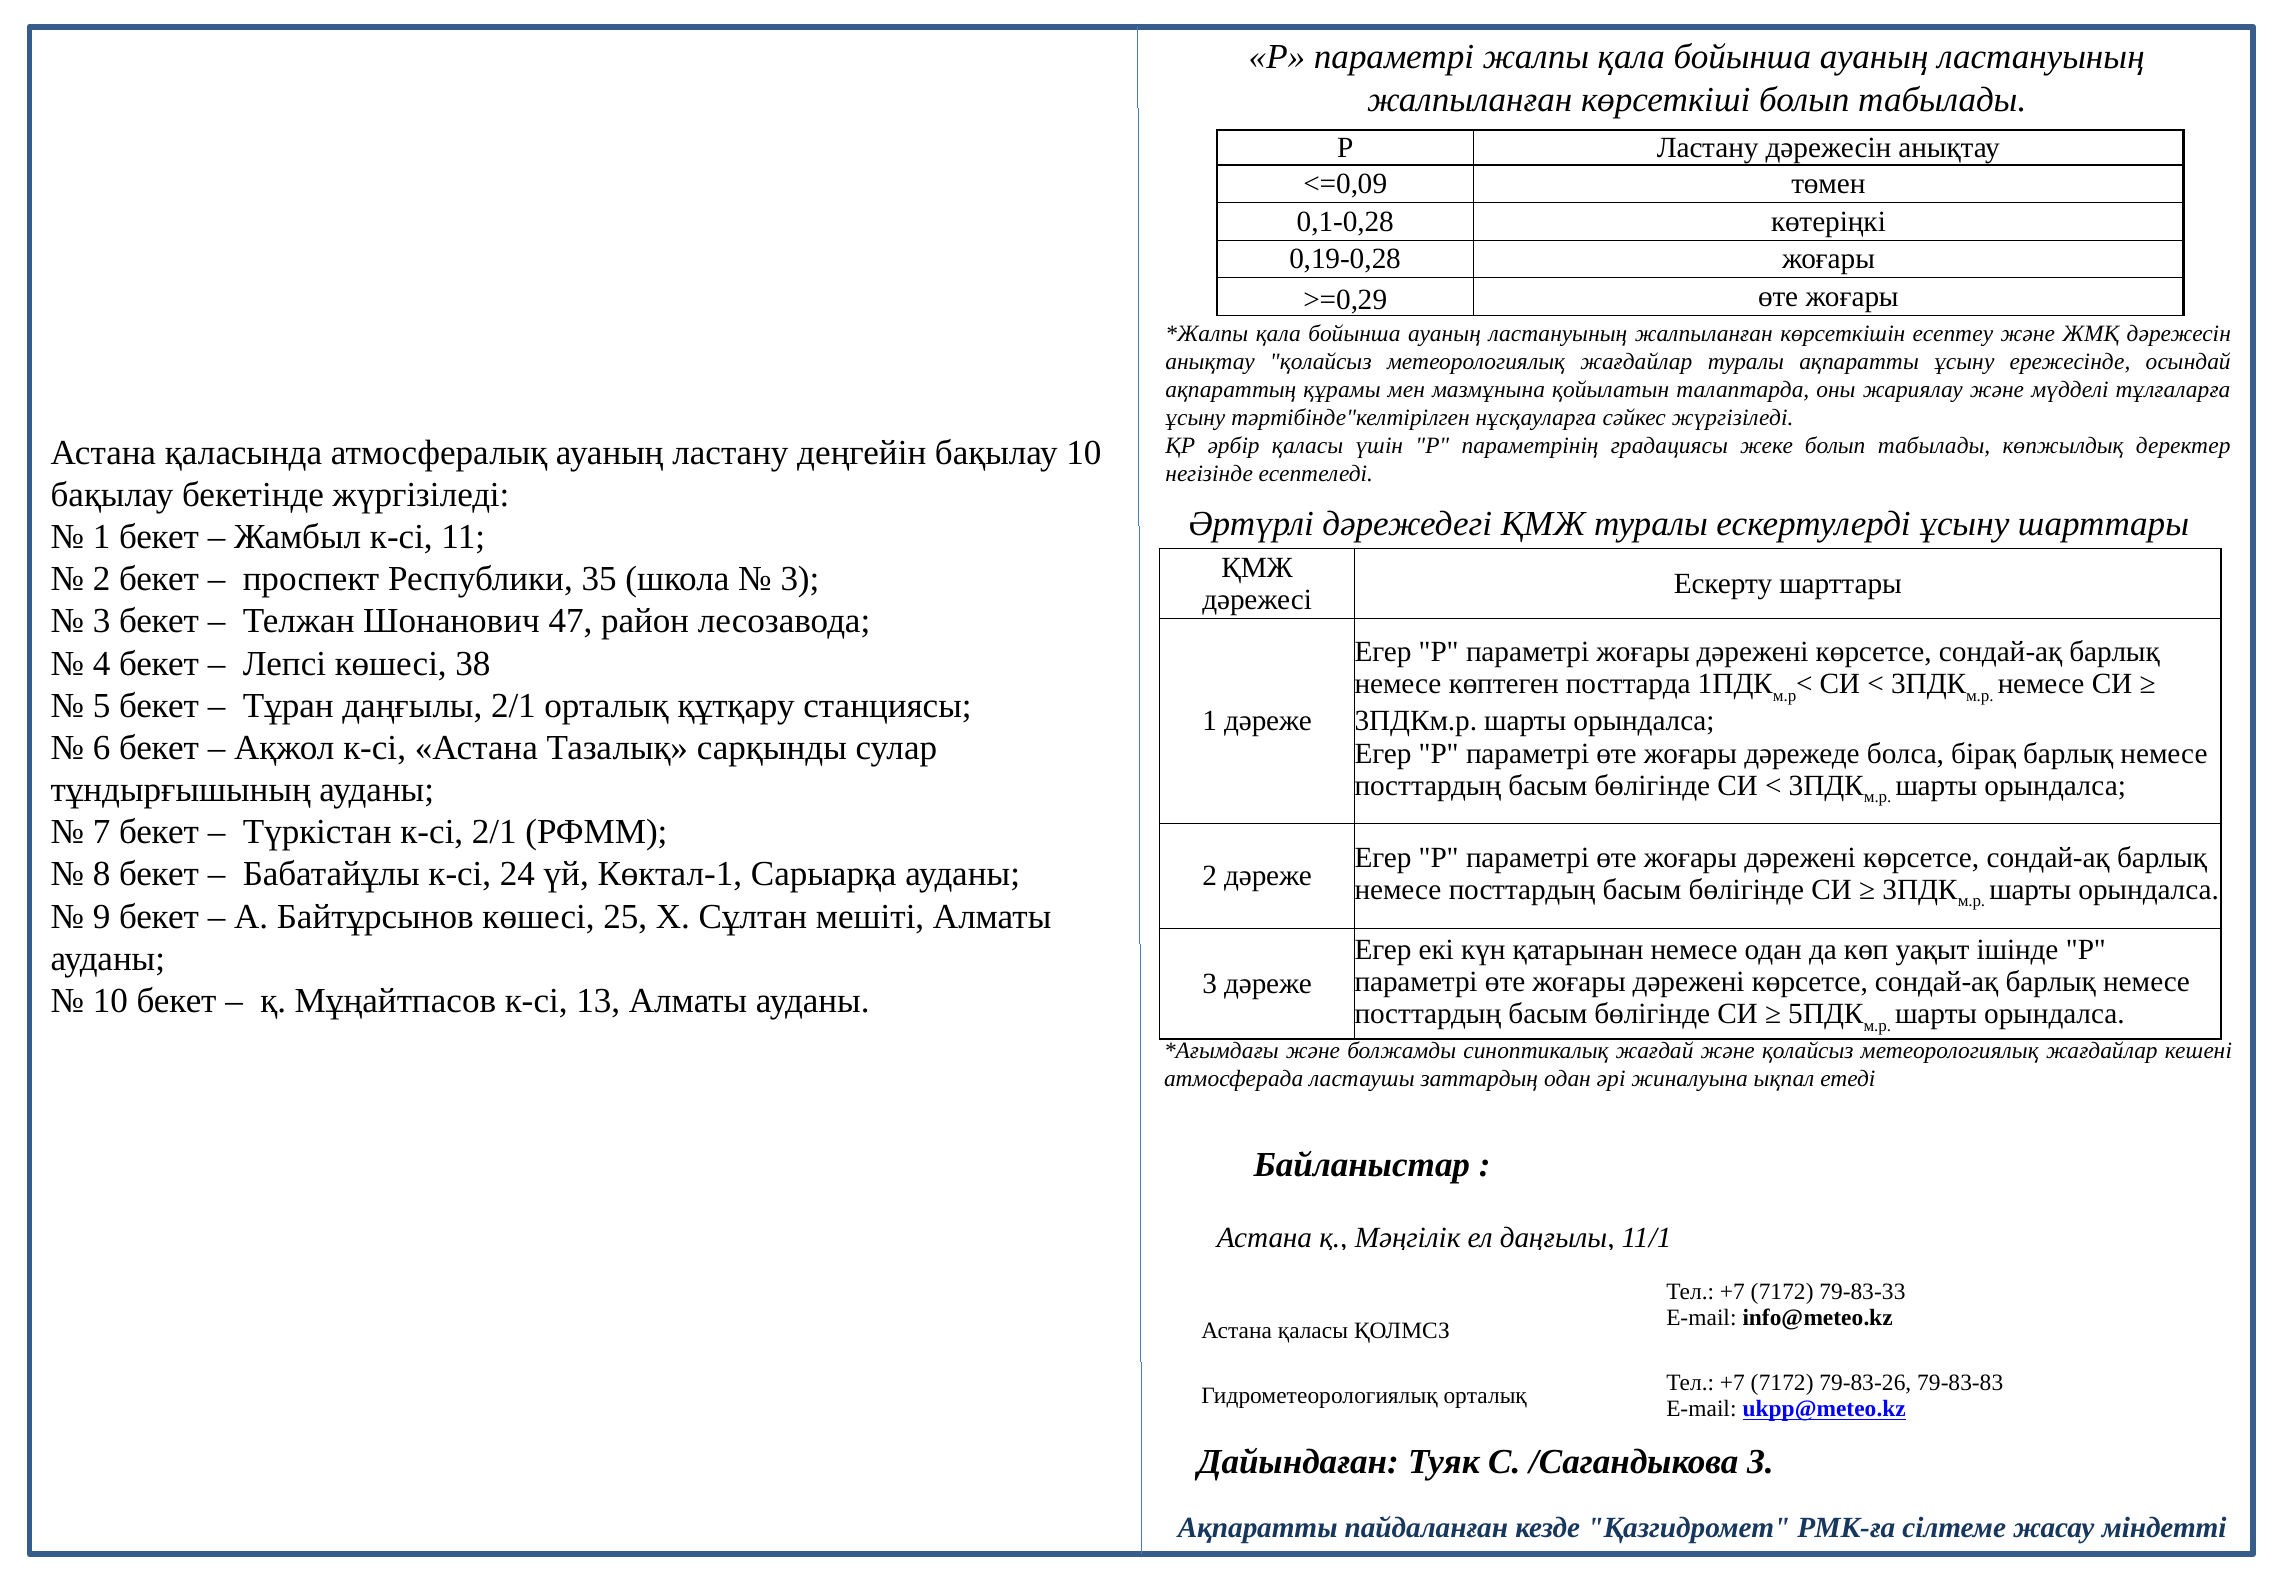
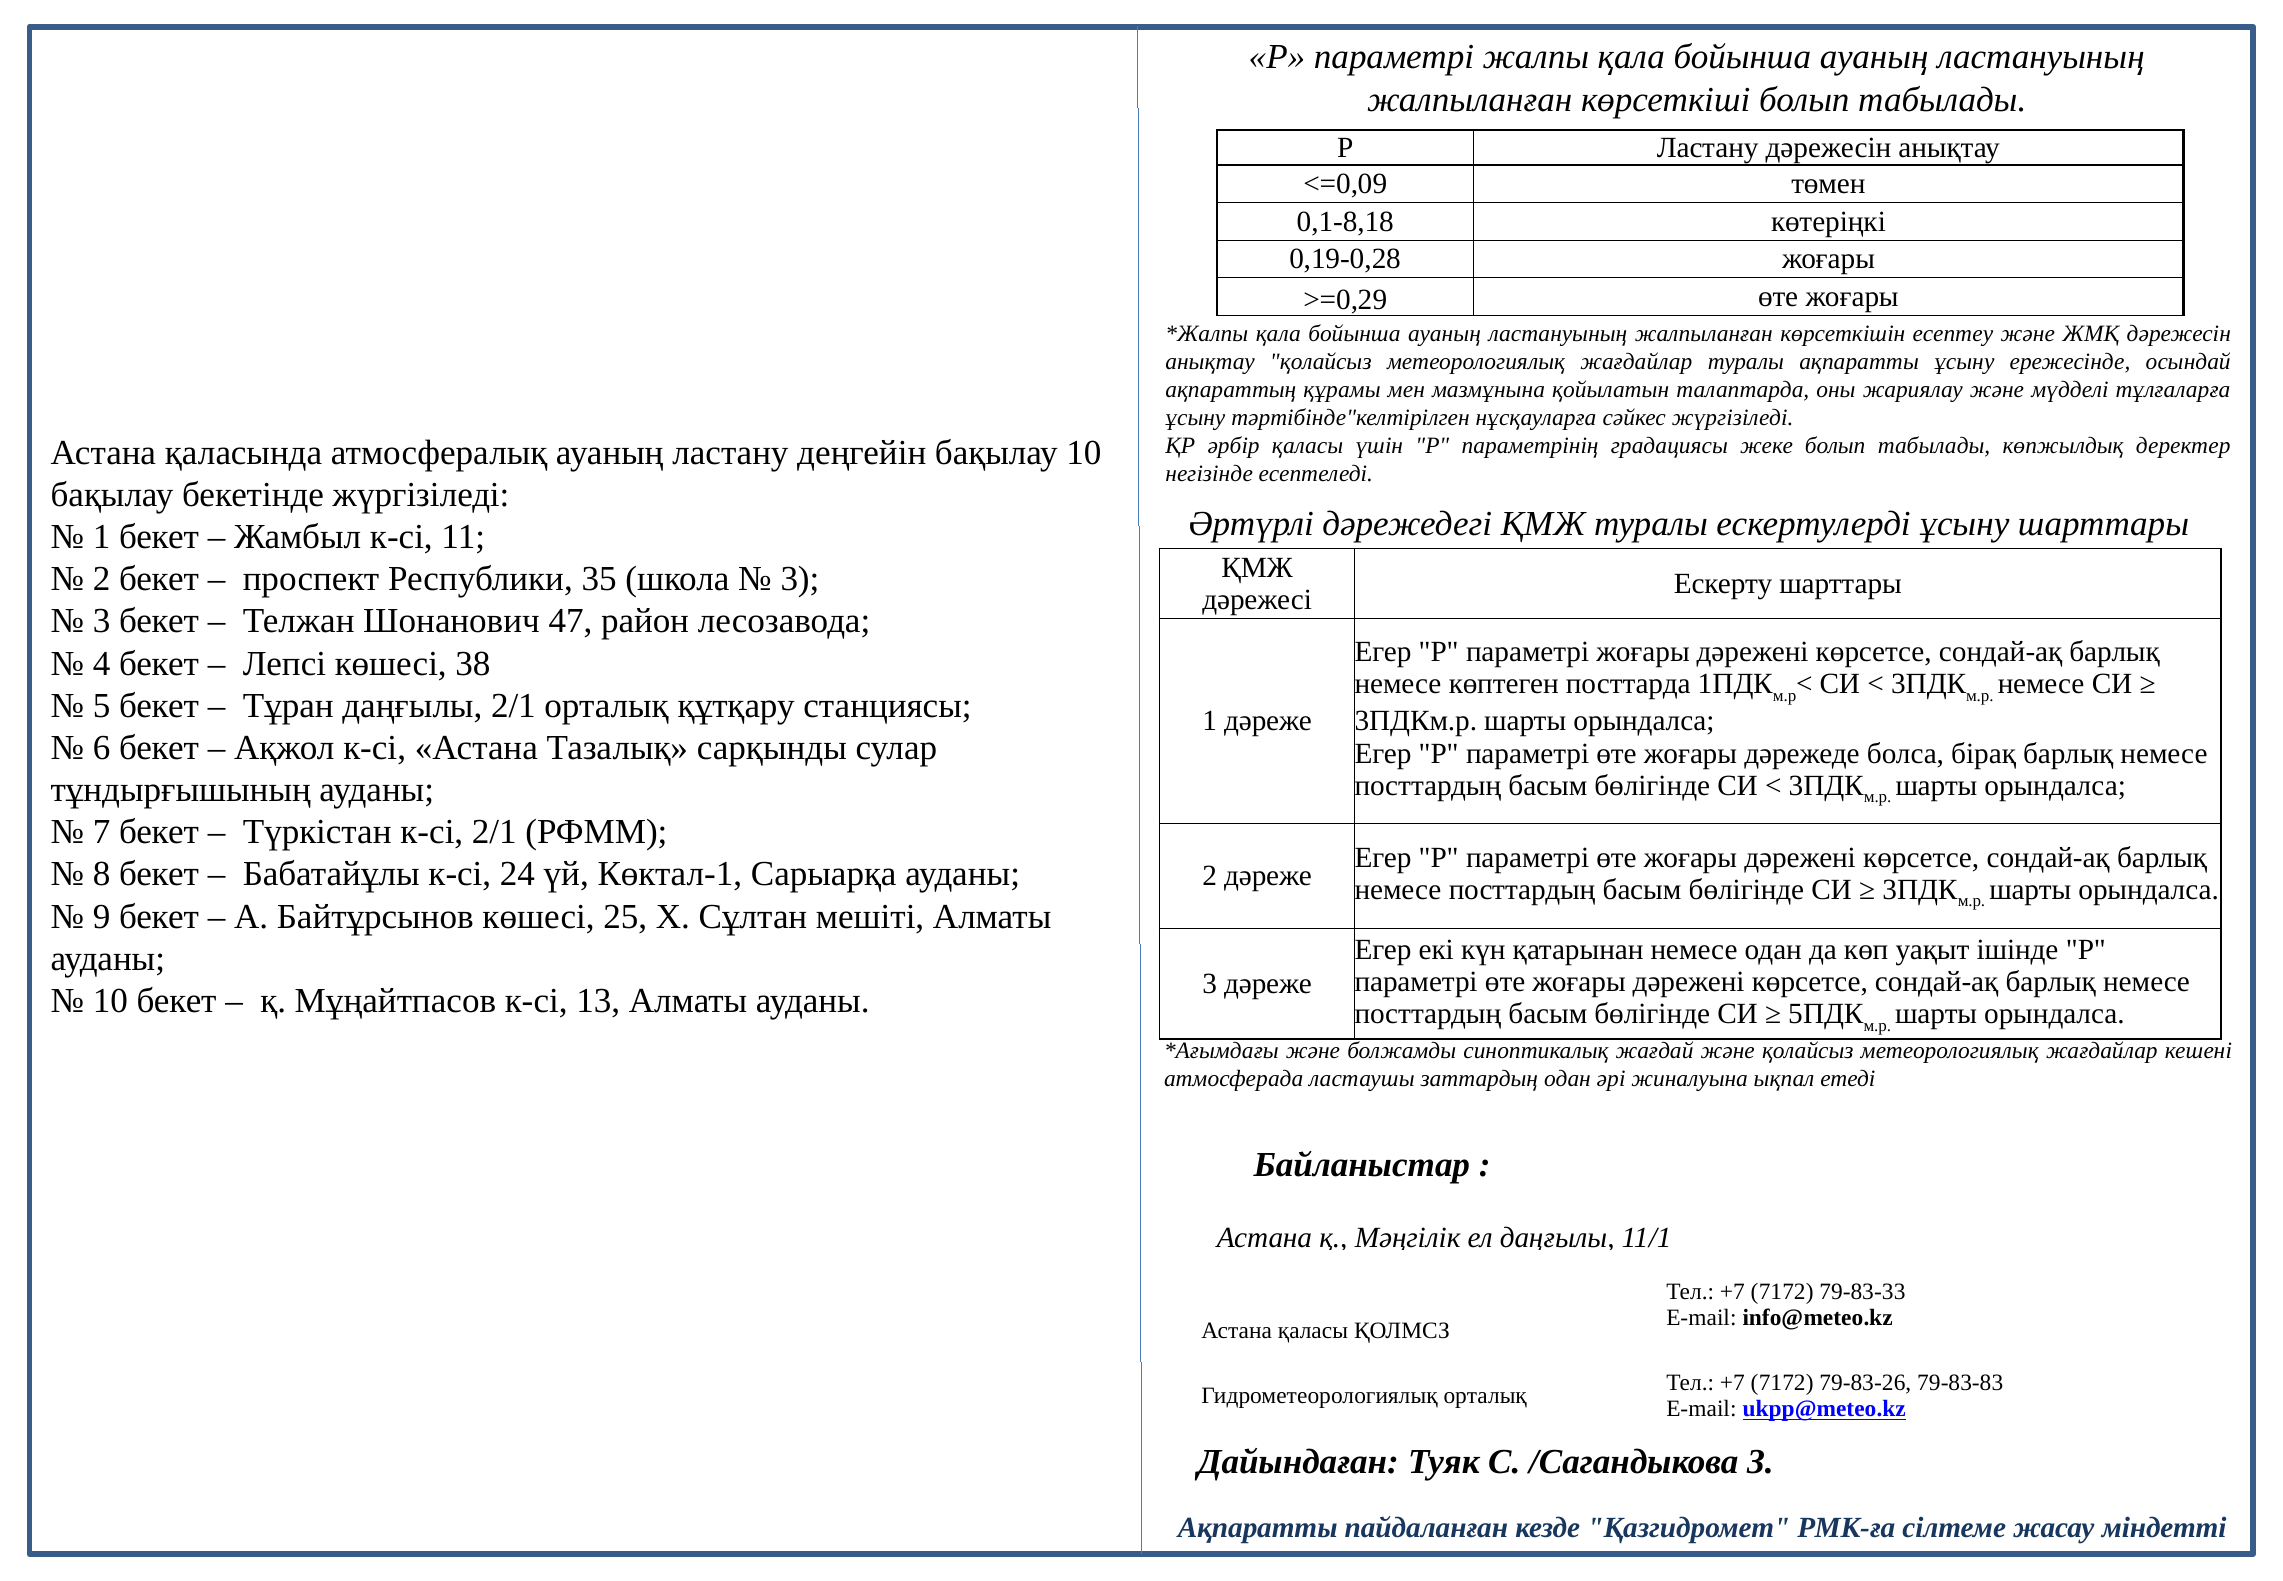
0,1-0,28: 0,1-0,28 -> 0,1-8,18
